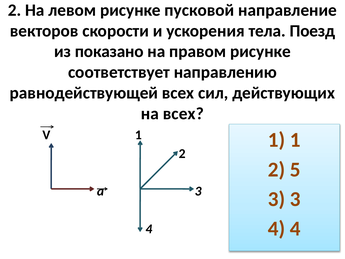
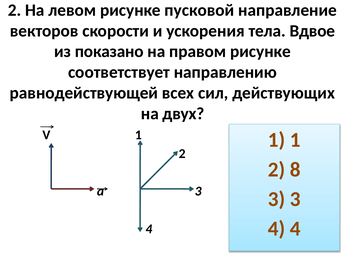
Поезд: Поезд -> Вдвое
на всех: всех -> двух
5: 5 -> 8
